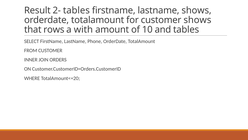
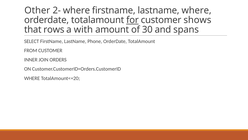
Result: Result -> Other
2- tables: tables -> where
lastname shows: shows -> where
for underline: none -> present
10: 10 -> 30
and tables: tables -> spans
